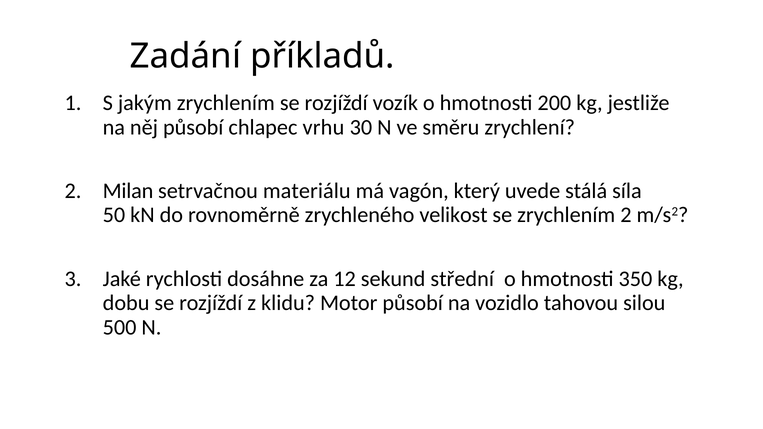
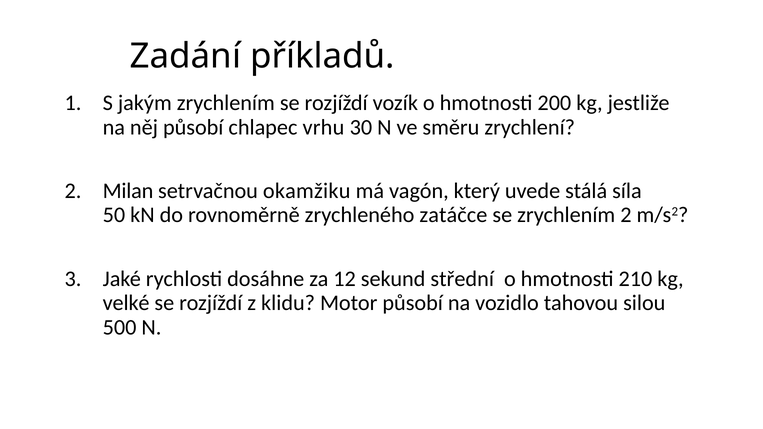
materiálu: materiálu -> okamžiku
velikost: velikost -> zatáčce
350: 350 -> 210
dobu: dobu -> velké
